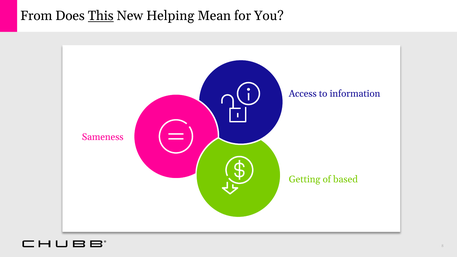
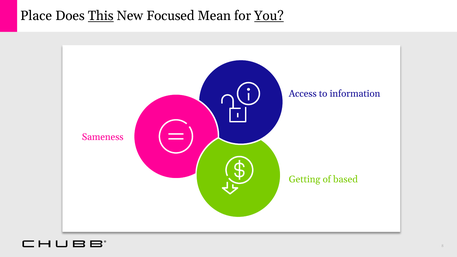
From: From -> Place
Helping: Helping -> Focused
You underline: none -> present
